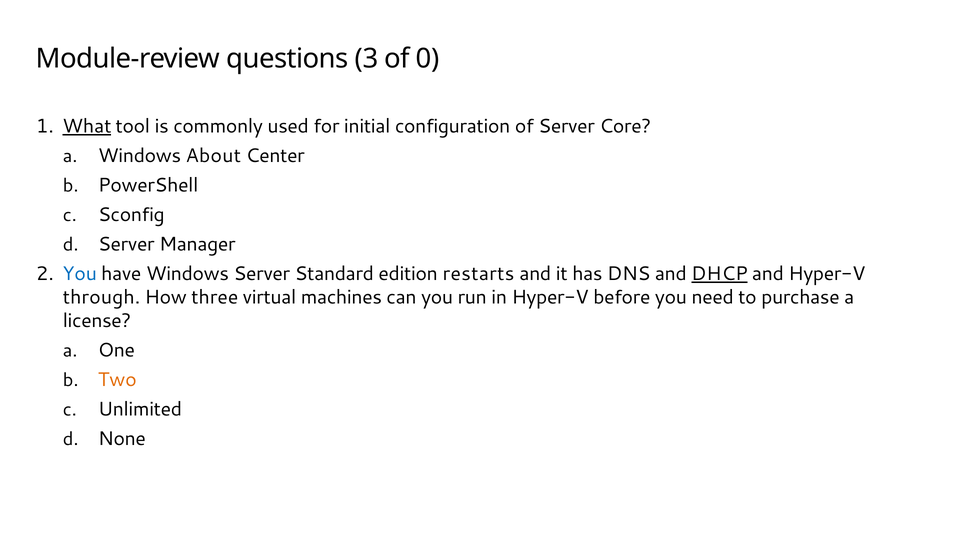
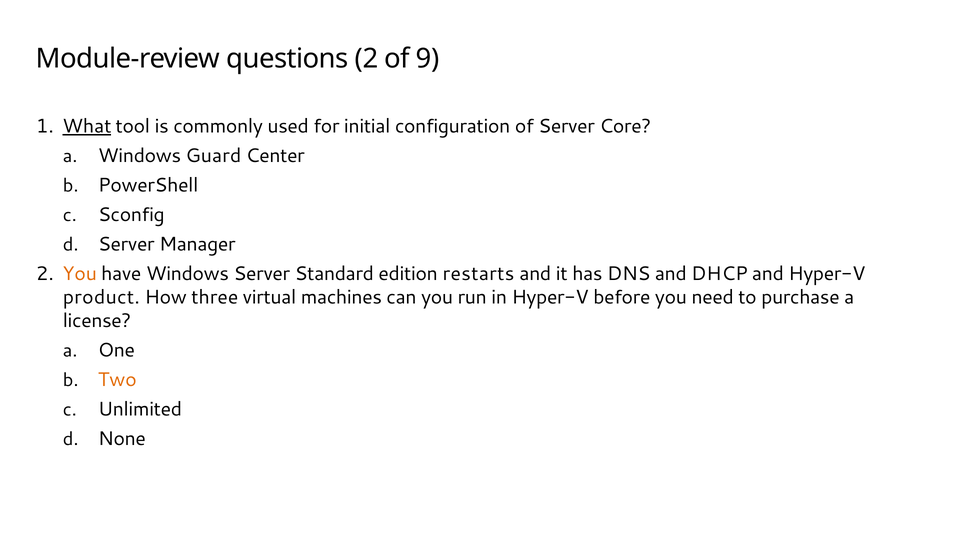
questions 3: 3 -> 2
0: 0 -> 9
About: About -> Guard
You at (80, 274) colour: blue -> orange
DHCP underline: present -> none
through: through -> product
